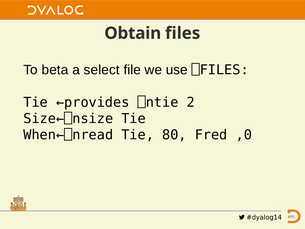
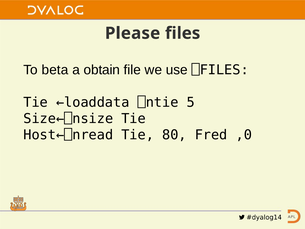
Obtain: Obtain -> Please
select: select -> obtain
←provides: ←provides -> ←loaddata
2: 2 -> 5
When←⎕nread: When←⎕nread -> Host←⎕nread
